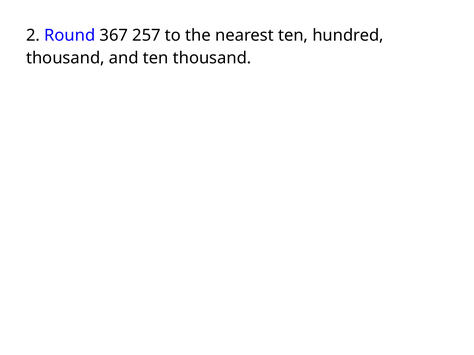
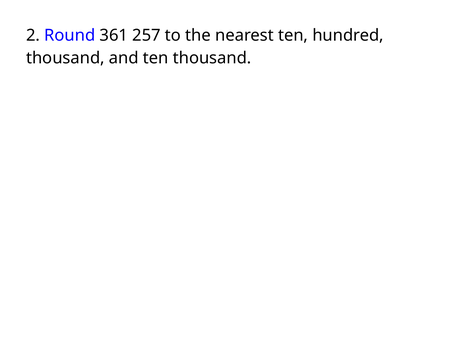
367: 367 -> 361
